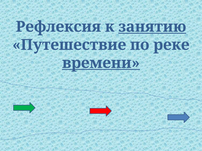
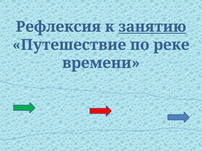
времени underline: present -> none
